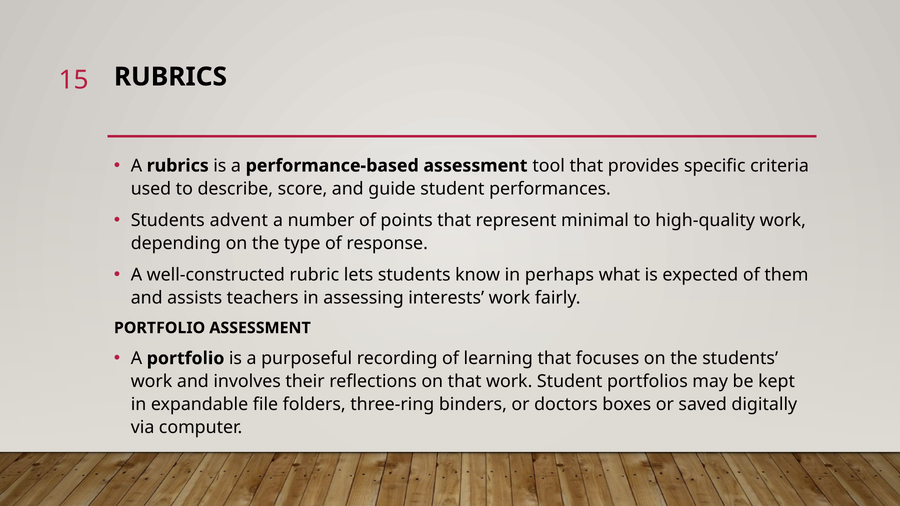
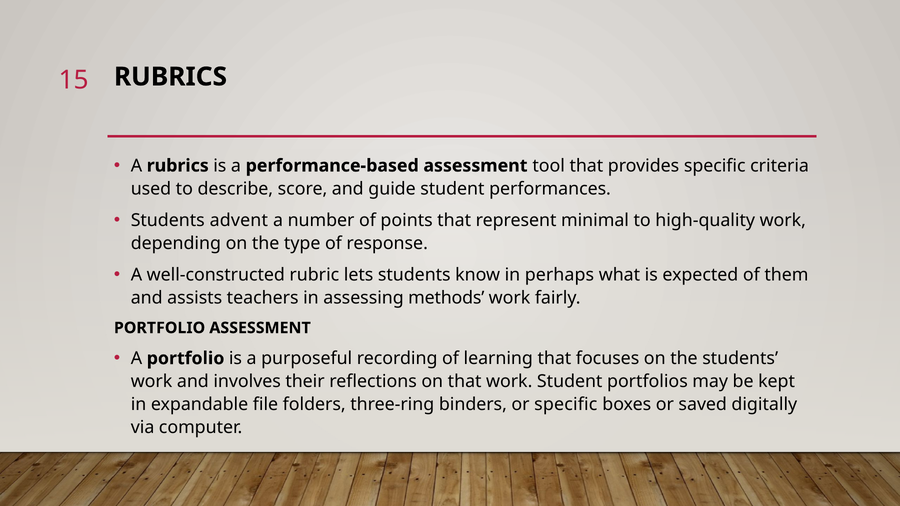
interests: interests -> methods
or doctors: doctors -> specific
